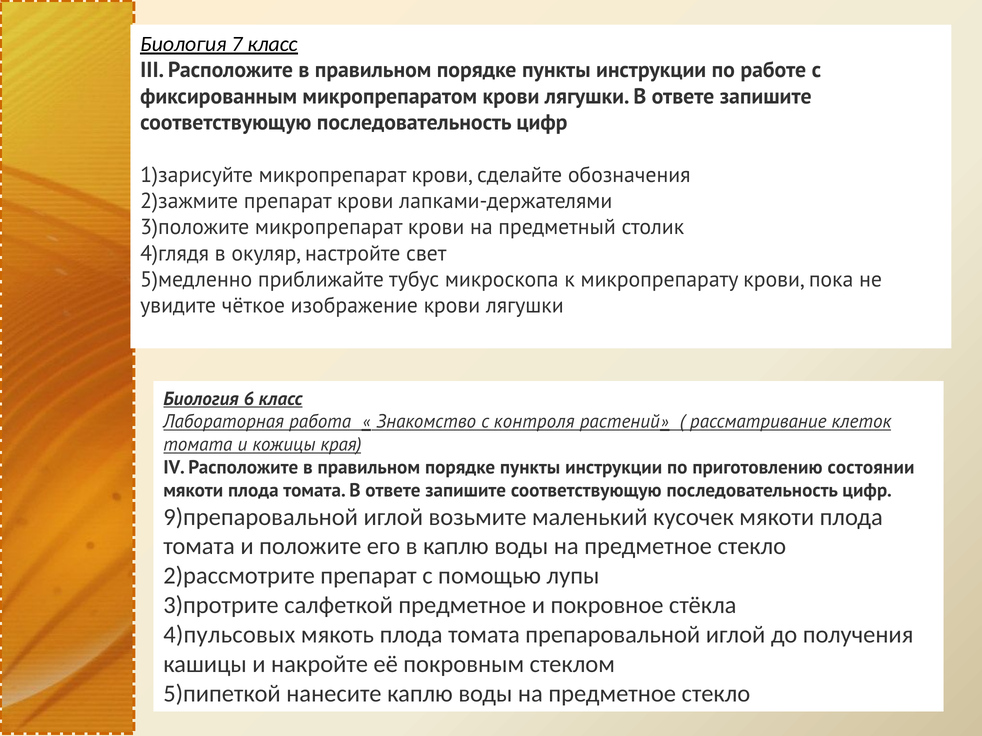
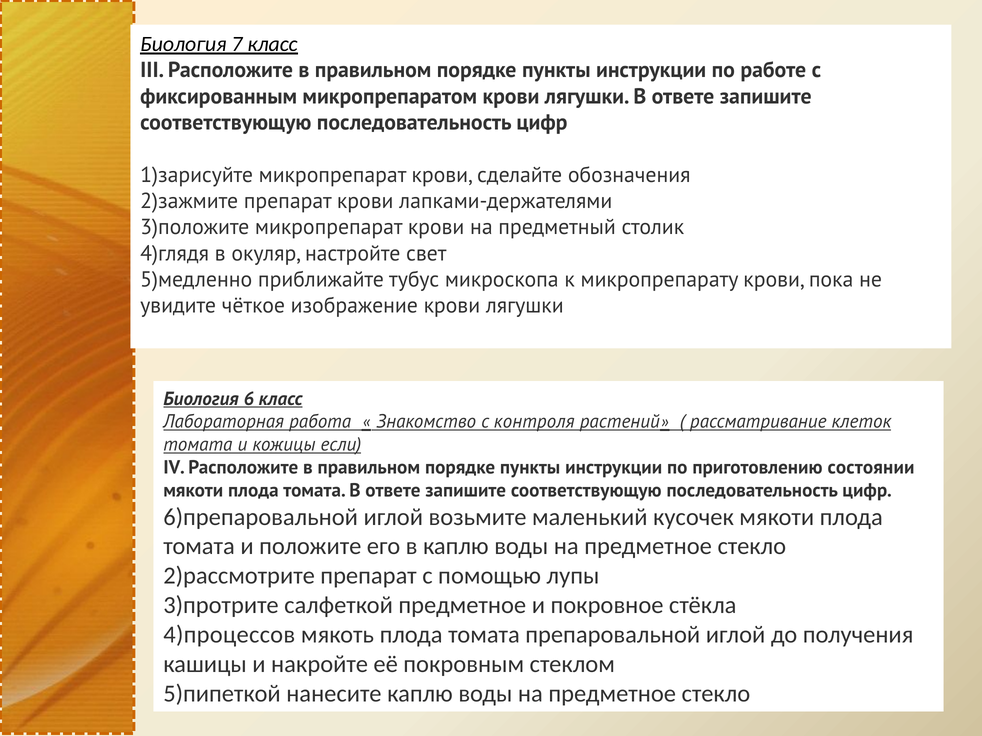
края: края -> если
9)препаровальной: 9)препаровальной -> 6)препаровальной
4)пульсовых: 4)пульсовых -> 4)процессов
